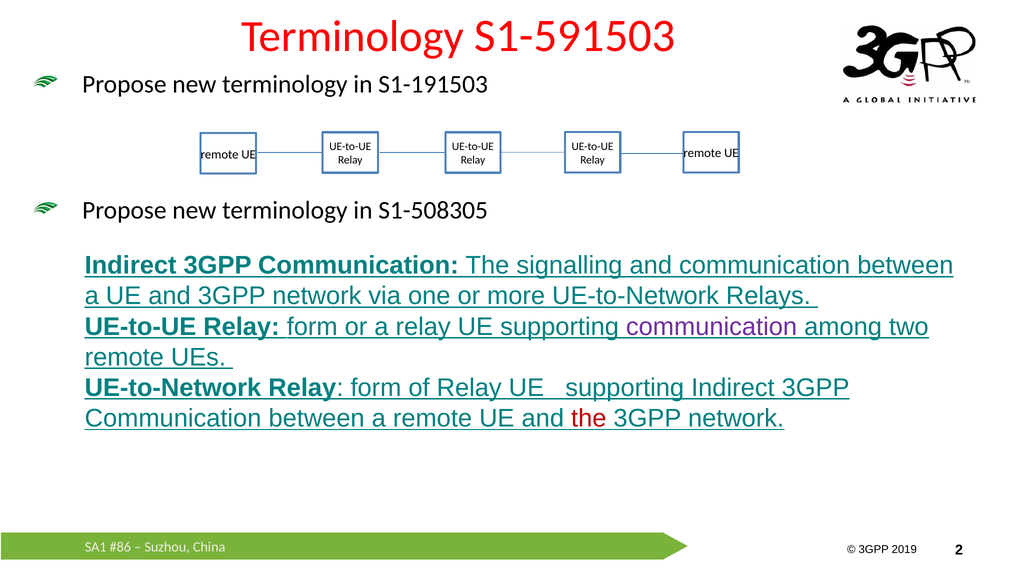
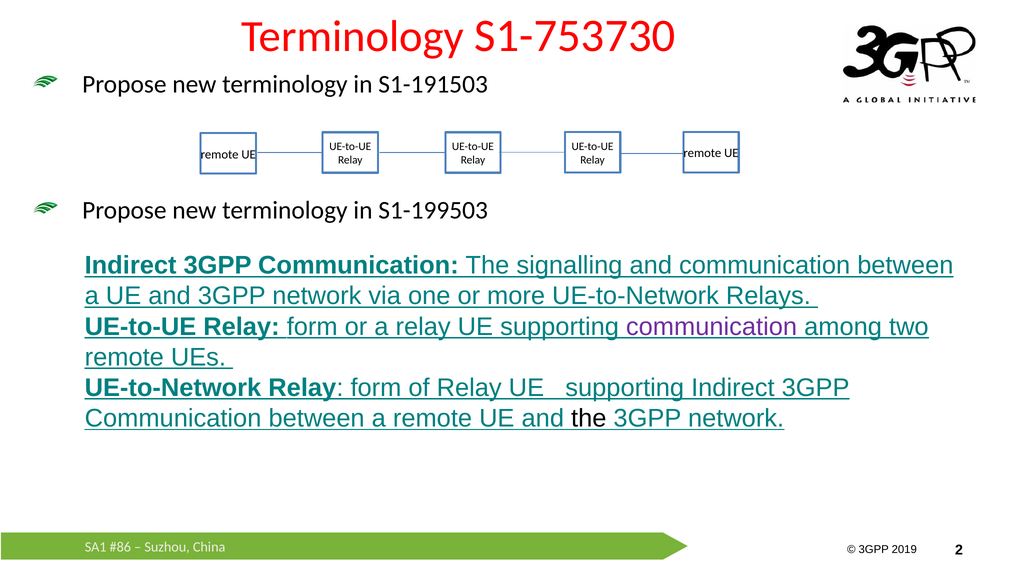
S1-591503: S1-591503 -> S1-753730
S1-508305: S1-508305 -> S1-199503
the at (589, 418) colour: red -> black
